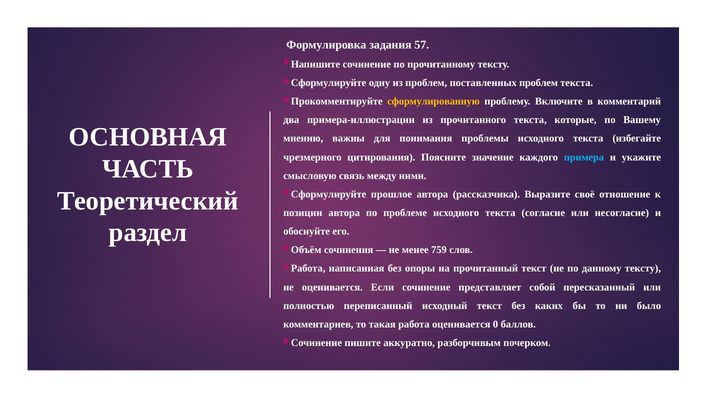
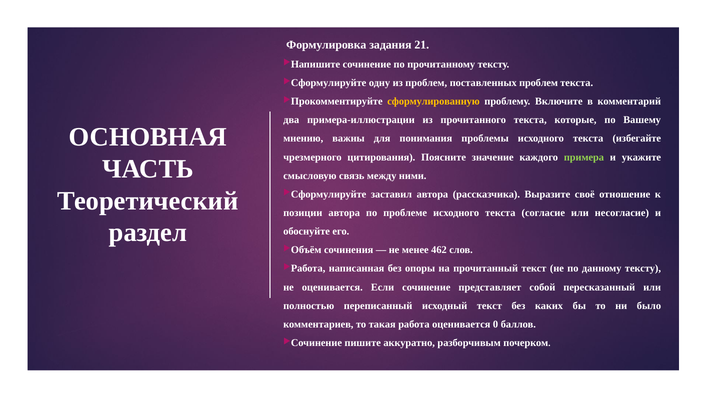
57: 57 -> 21
примера colour: light blue -> light green
прошлое: прошлое -> заставил
759: 759 -> 462
